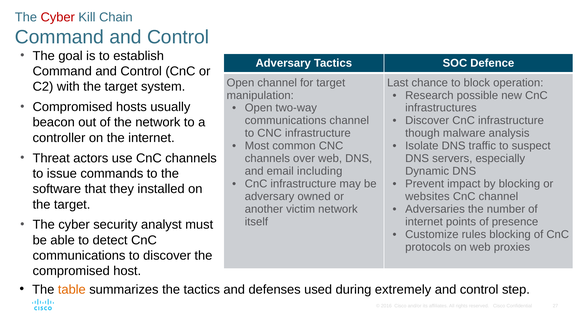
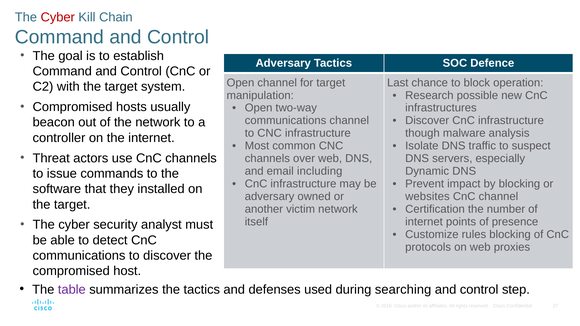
Adversaries: Adversaries -> Certification
table colour: orange -> purple
extremely: extremely -> searching
